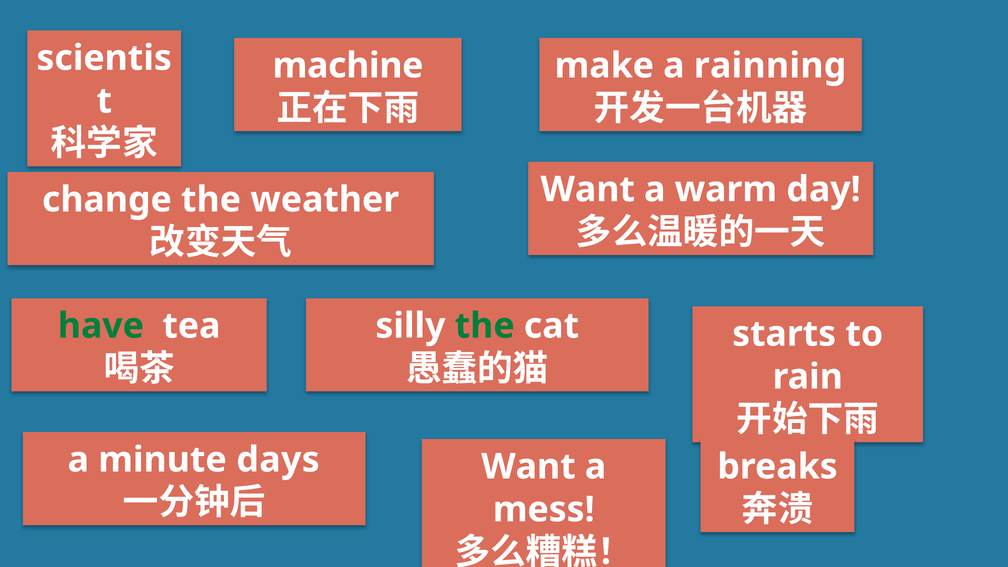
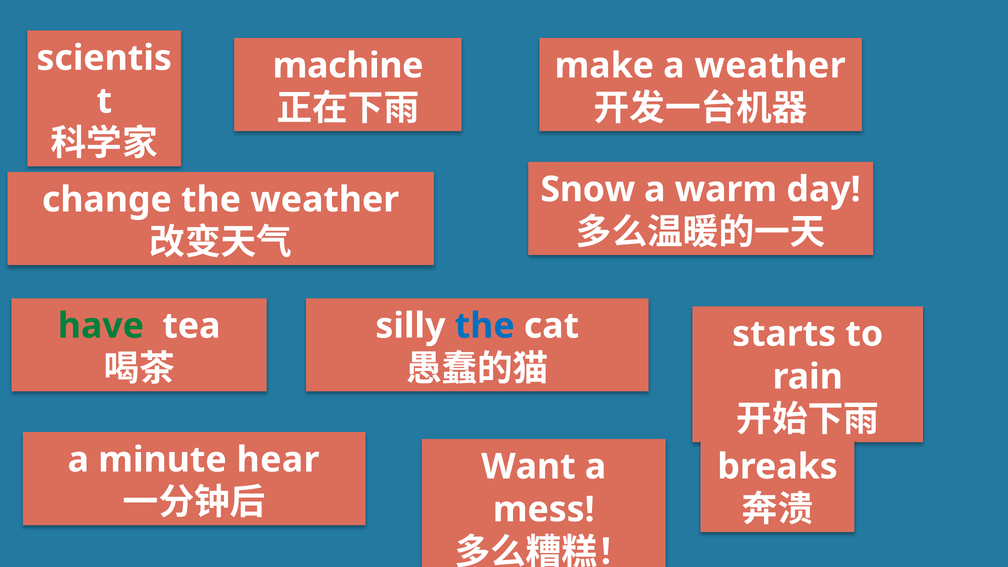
a rainning: rainning -> weather
Want at (588, 189): Want -> Snow
the at (485, 326) colour: green -> blue
days: days -> hear
